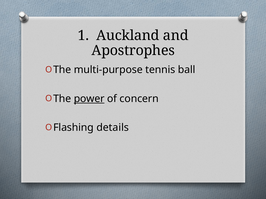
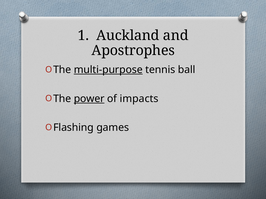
multi-purpose underline: none -> present
concern: concern -> impacts
details: details -> games
